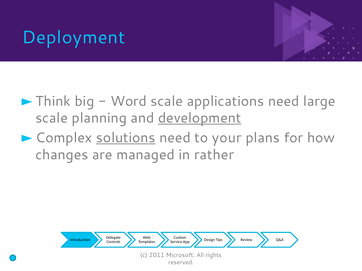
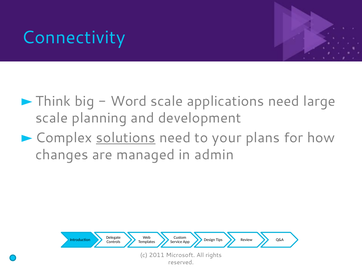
Deployment: Deployment -> Connectivity
development underline: present -> none
rather: rather -> admin
